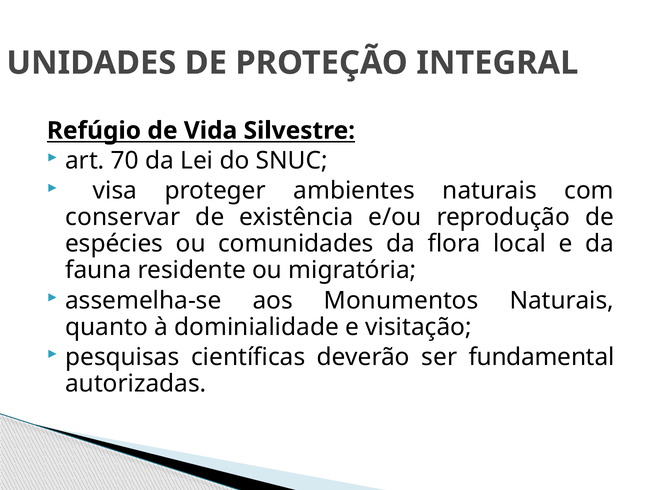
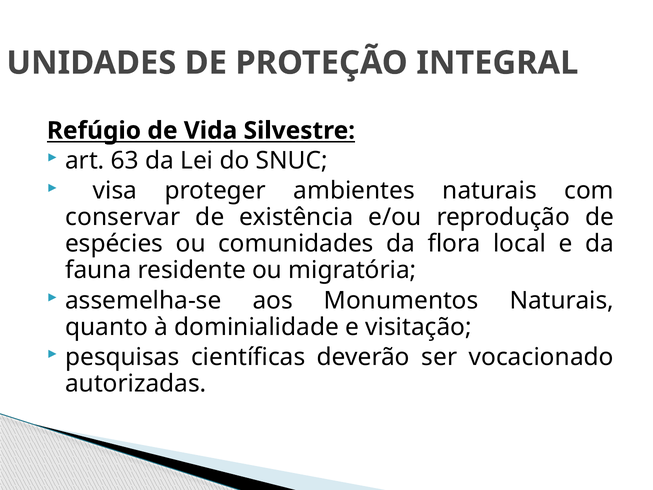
70: 70 -> 63
fundamental: fundamental -> vocacionado
